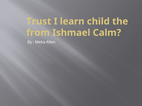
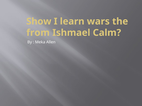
Trust: Trust -> Show
child: child -> wars
